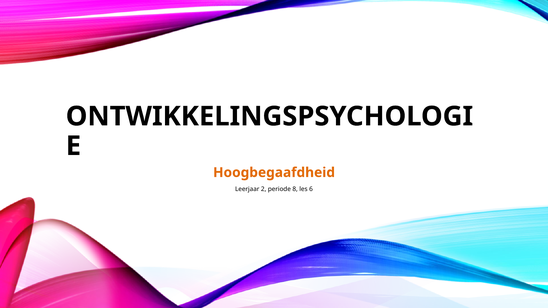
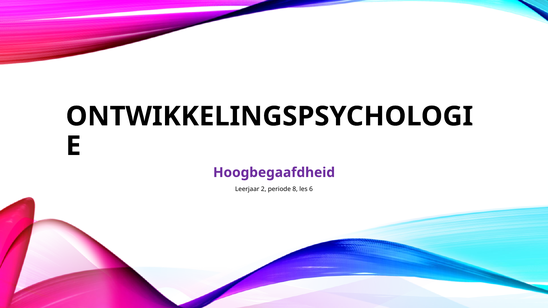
Hoogbegaafdheid colour: orange -> purple
